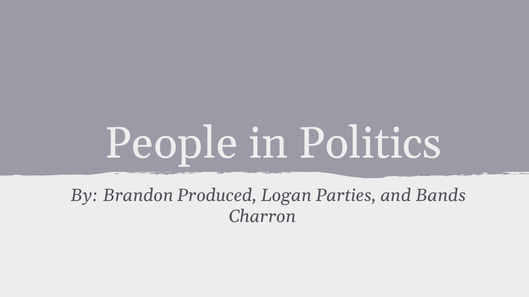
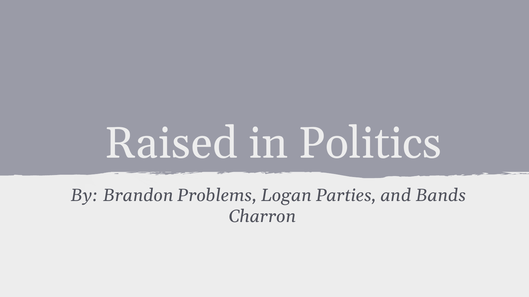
People: People -> Raised
Produced: Produced -> Problems
